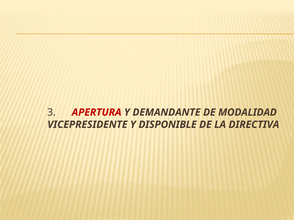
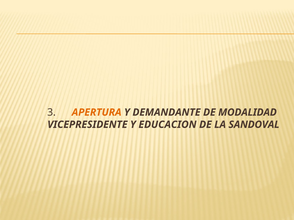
APERTURA colour: red -> orange
DISPONIBLE: DISPONIBLE -> EDUCACION
DIRECTIVA: DIRECTIVA -> SANDOVAL
